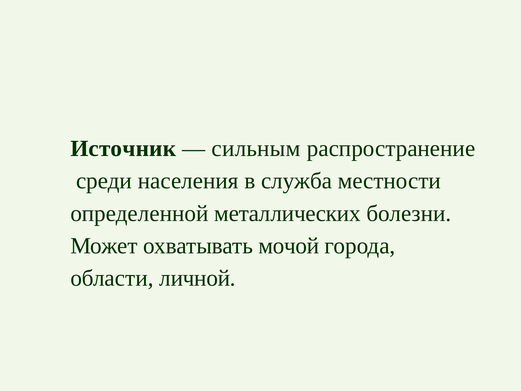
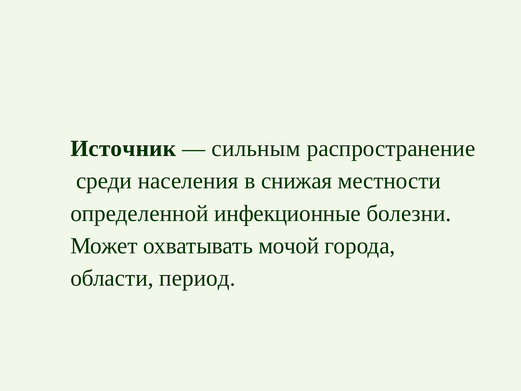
служба: служба -> снижая
металлических: металлических -> инфекционные
личной: личной -> период
